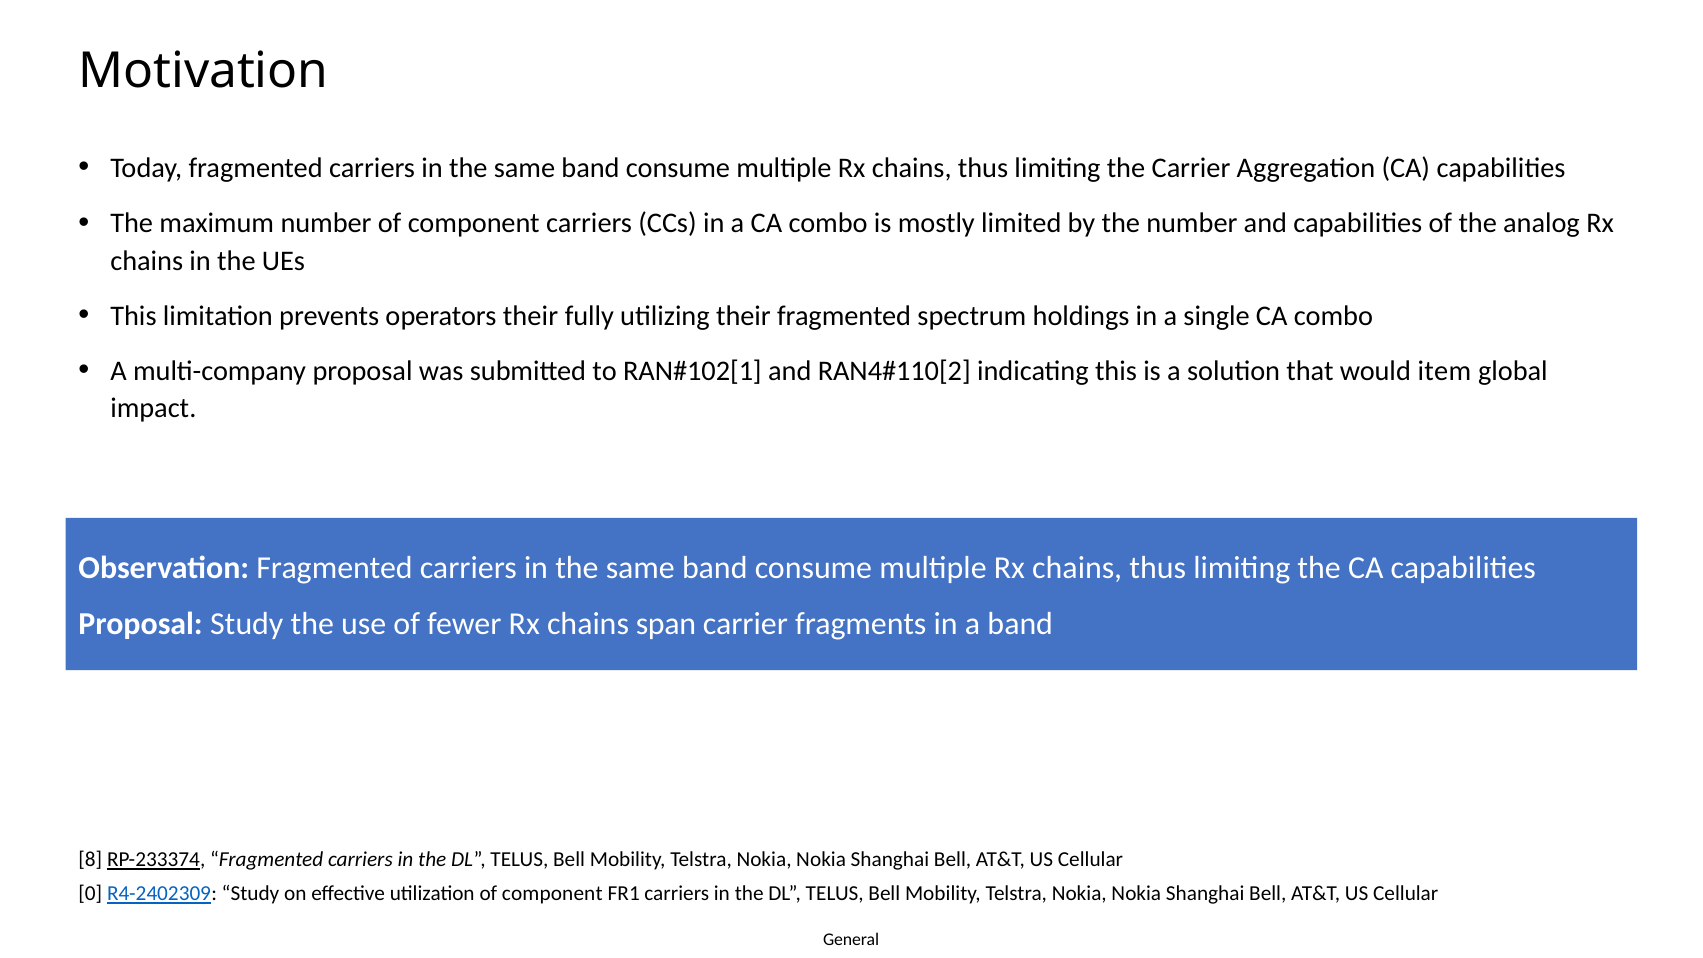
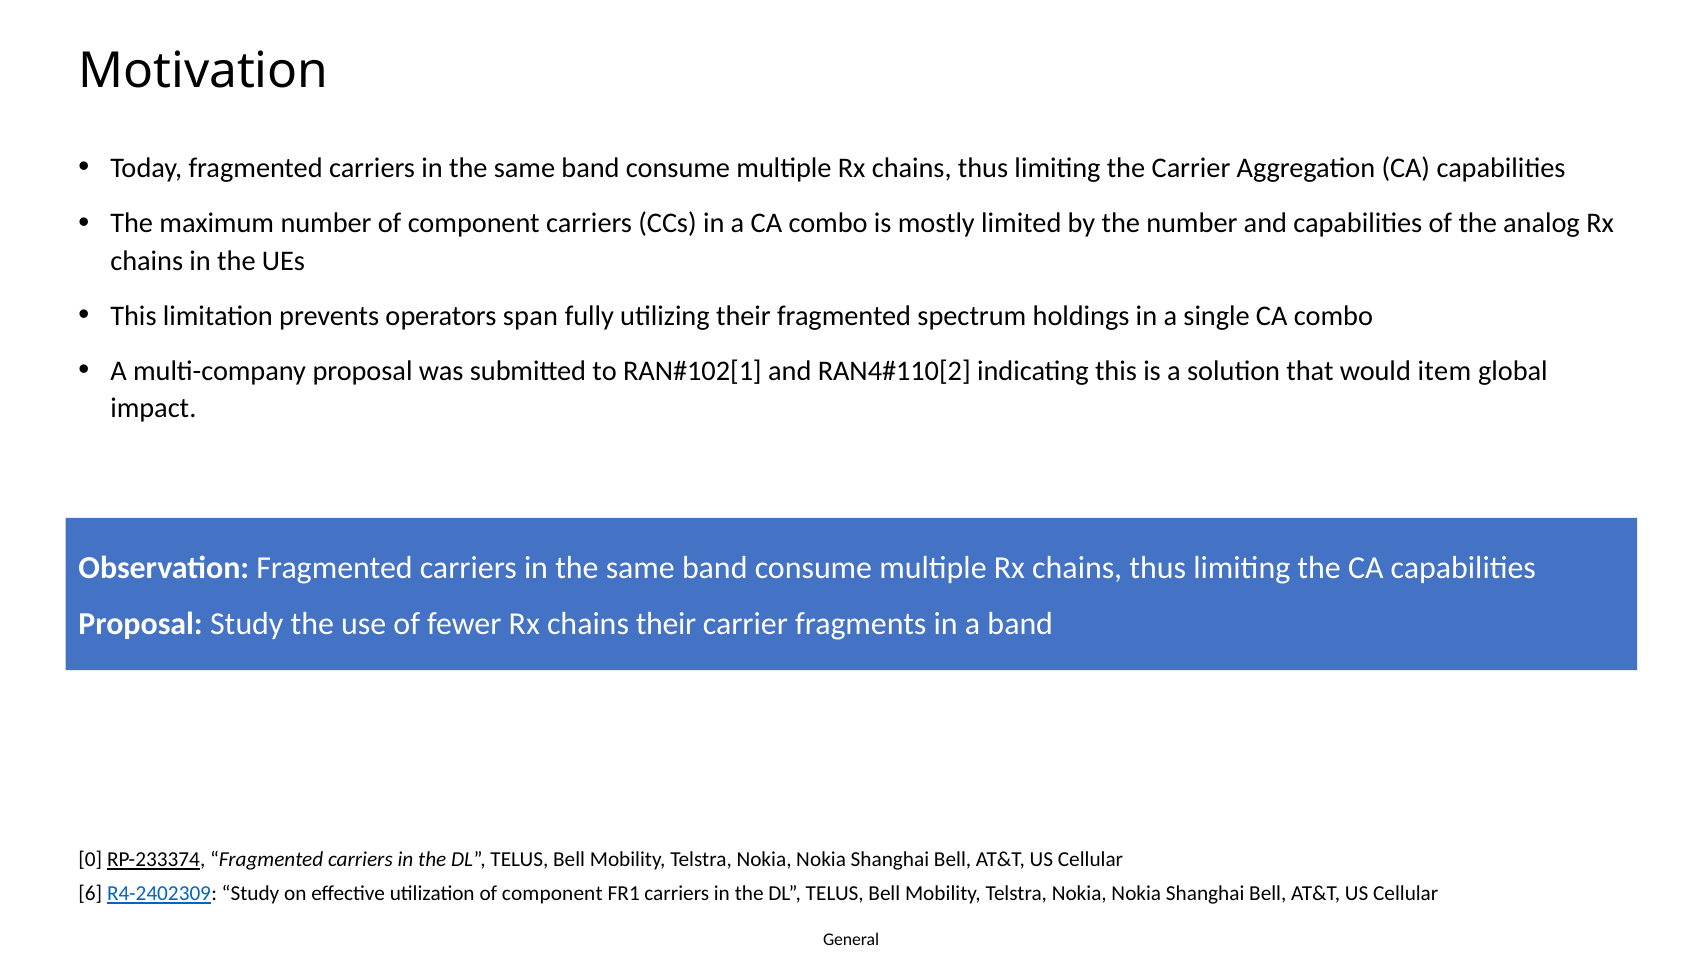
operators their: their -> span
chains span: span -> their
8: 8 -> 0
0: 0 -> 6
